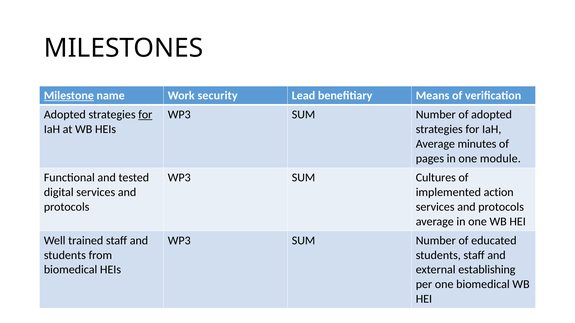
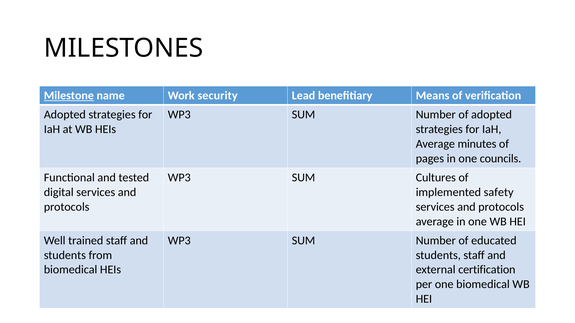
for at (145, 115) underline: present -> none
module: module -> councils
action: action -> safety
establishing: establishing -> certification
